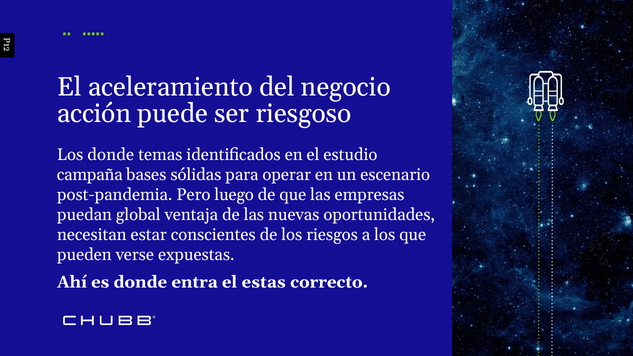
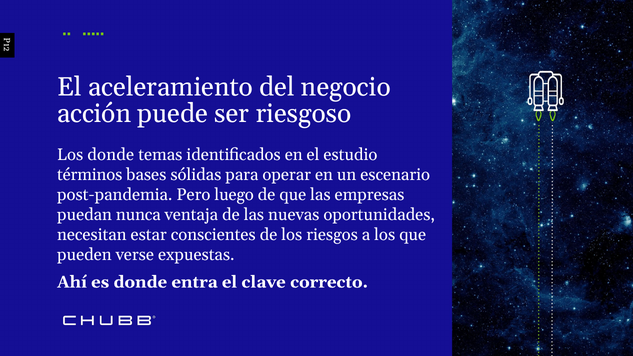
campaña: campaña -> términos
global: global -> nunca
estas: estas -> clave
